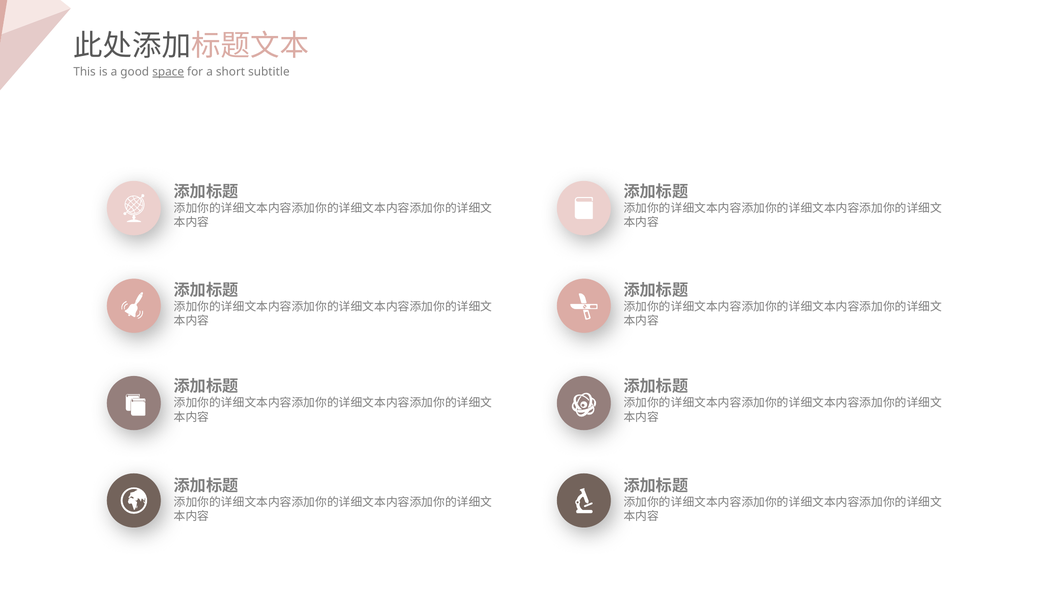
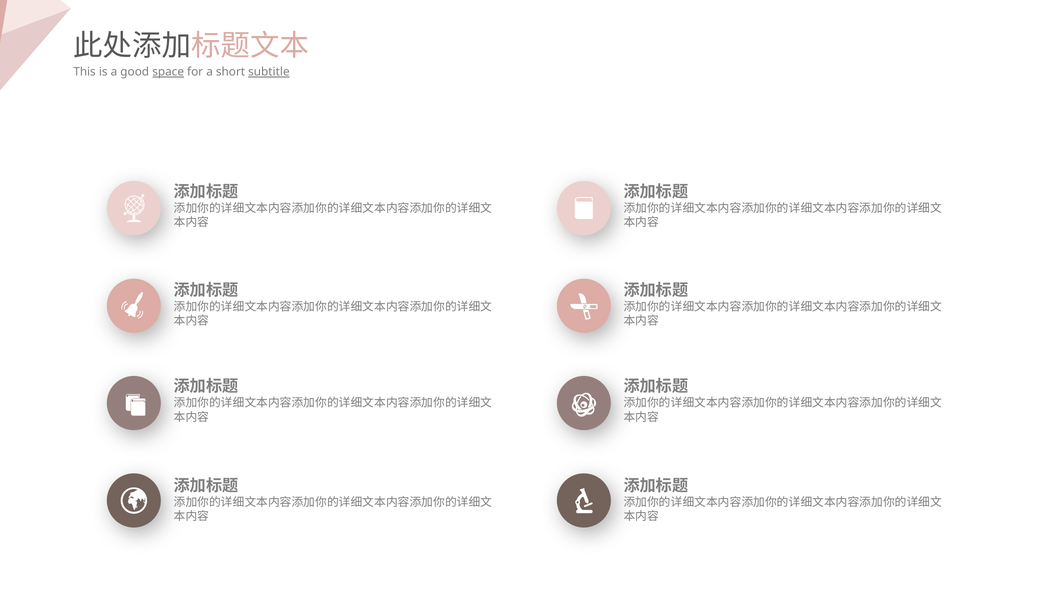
subtitle underline: none -> present
